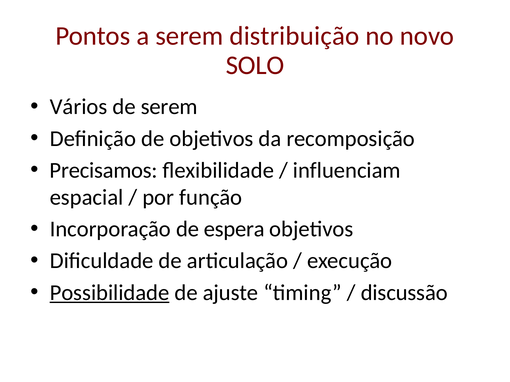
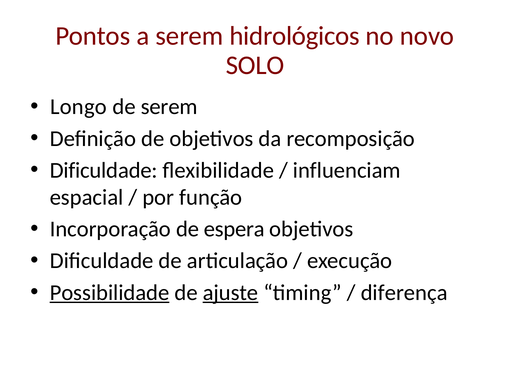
distribuição: distribuição -> hidrológicos
Vários: Vários -> Longo
Precisamos at (104, 170): Precisamos -> Dificuldade
ajuste underline: none -> present
discussão: discussão -> diferença
